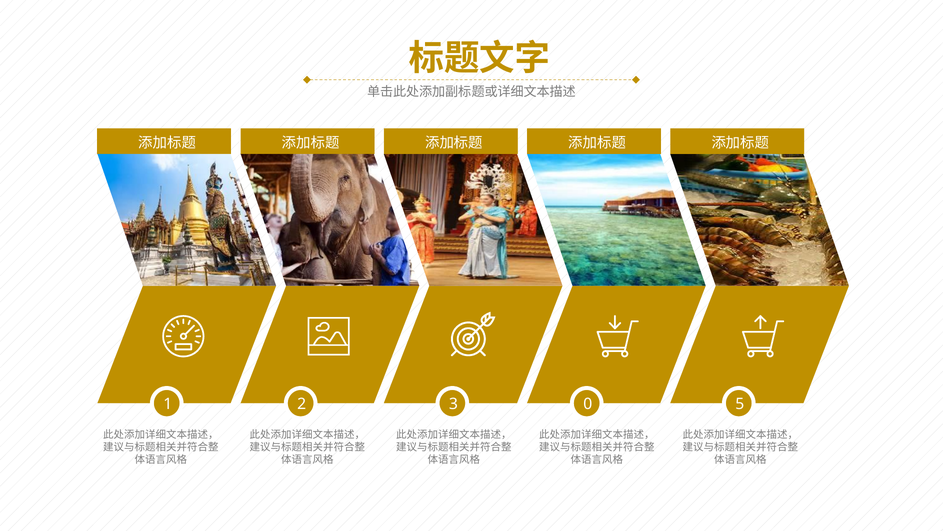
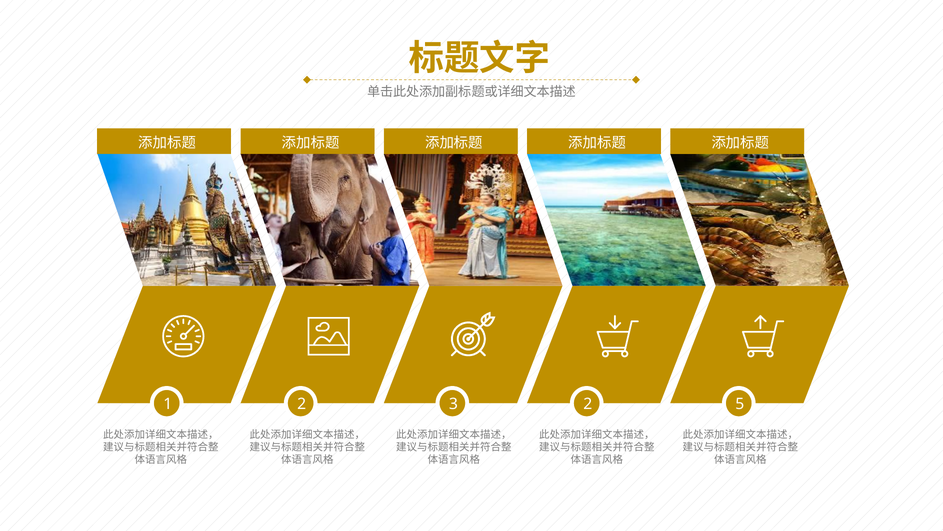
3 0: 0 -> 2
